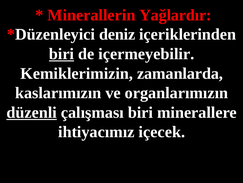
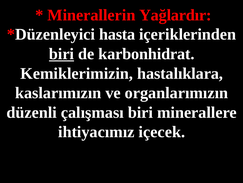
deniz: deniz -> hasta
içermeyebilir: içermeyebilir -> karbonhidrat
zamanlarda: zamanlarda -> hastalıklara
düzenli underline: present -> none
